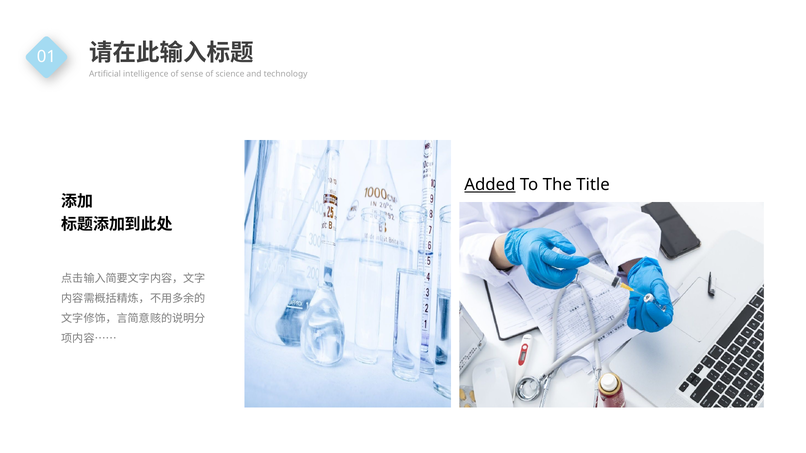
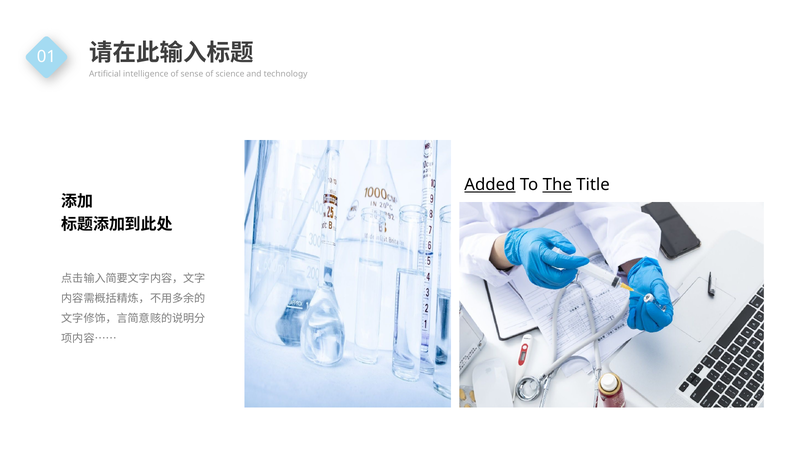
The underline: none -> present
